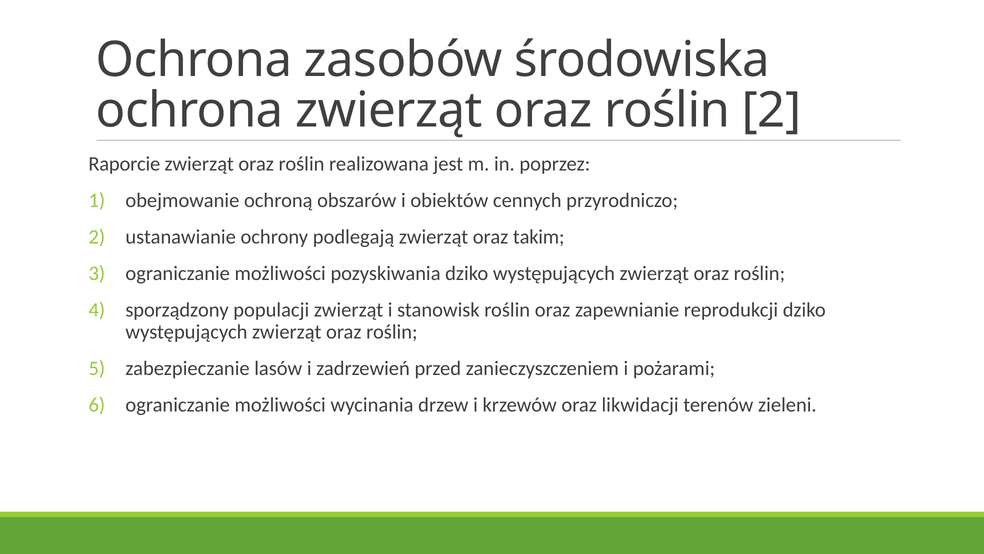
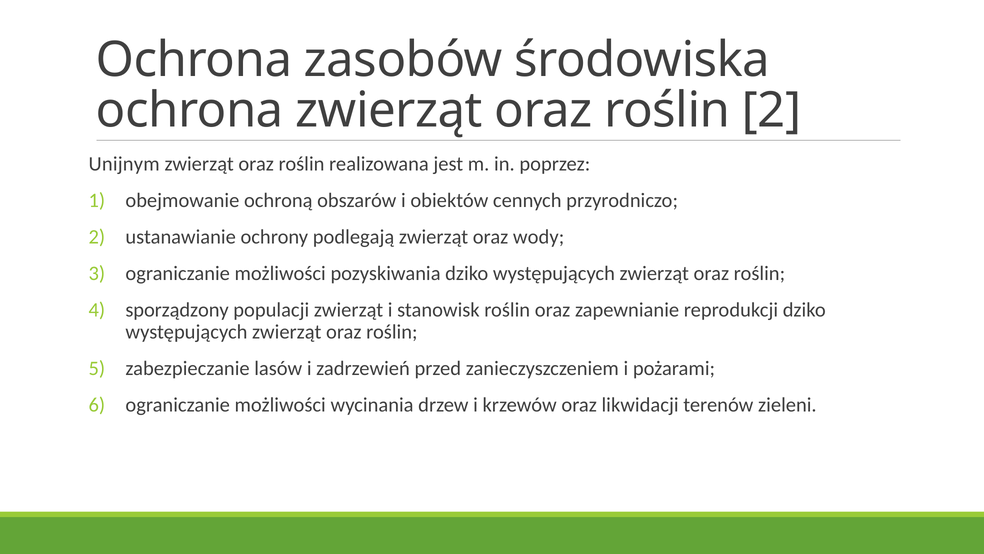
Raporcie: Raporcie -> Unijnym
takim: takim -> wody
